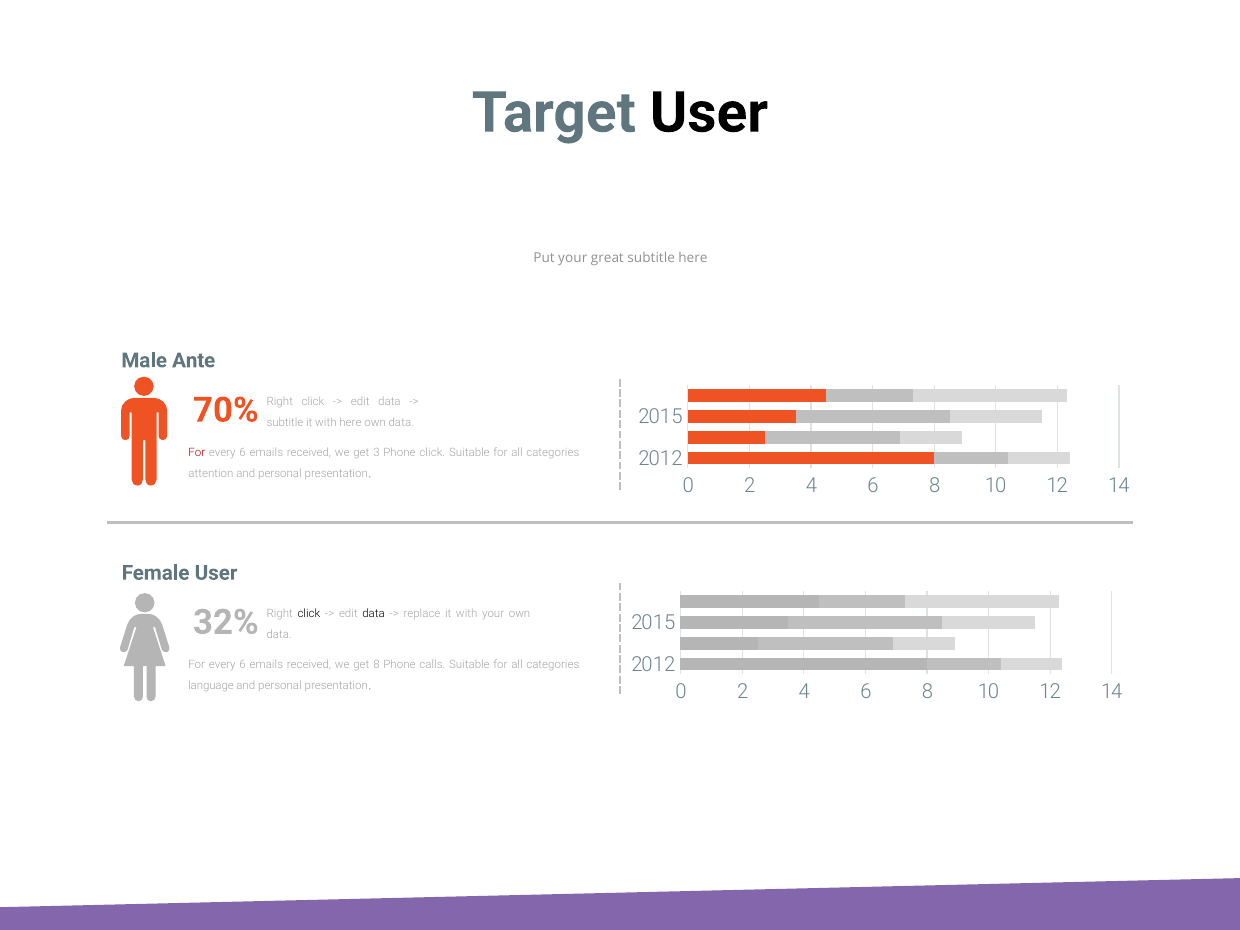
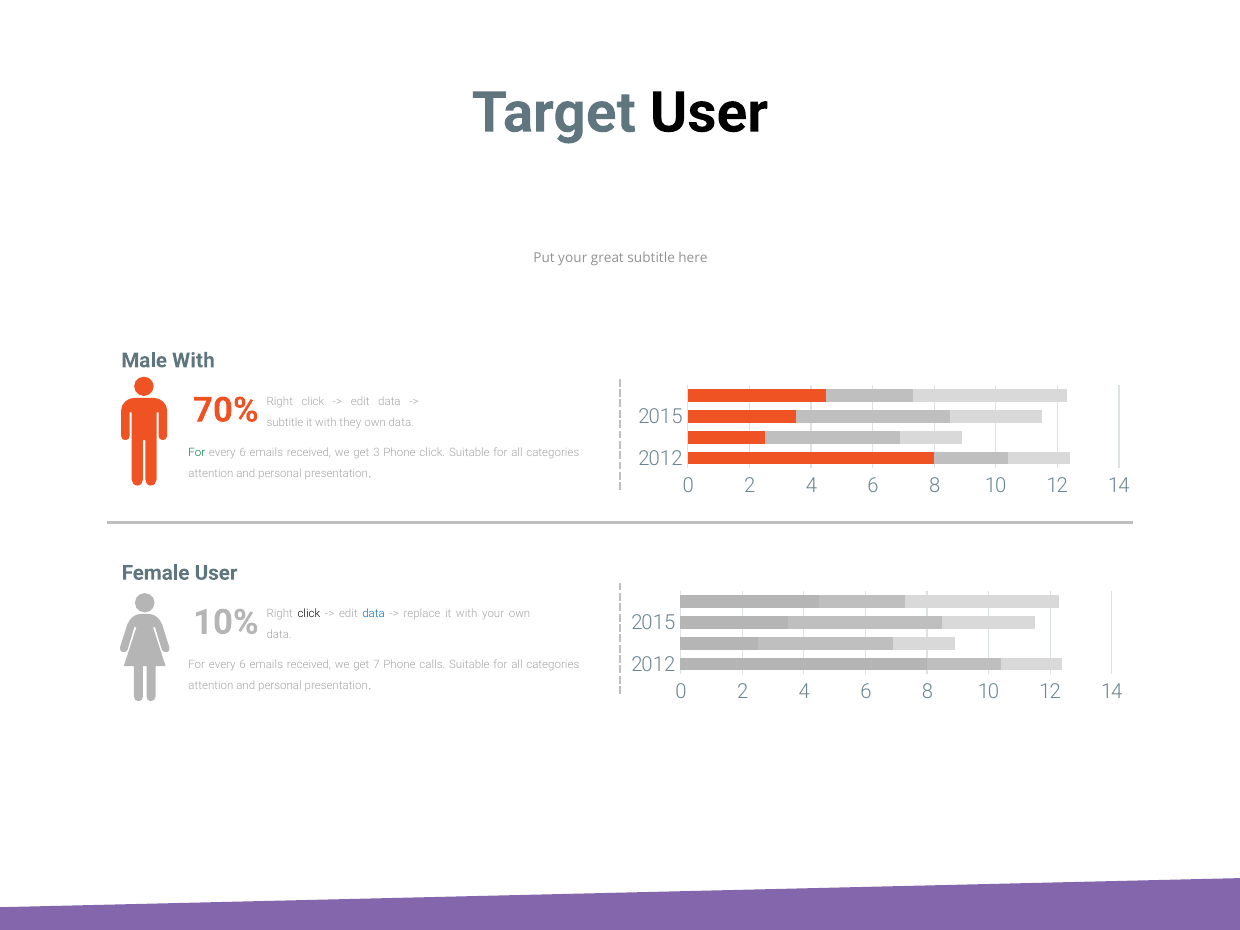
Male Ante: Ante -> With
with here: here -> they
For at (197, 452) colour: red -> green
32%: 32% -> 10%
data at (374, 614) colour: black -> blue
get 8: 8 -> 7
language at (211, 686): language -> attention
